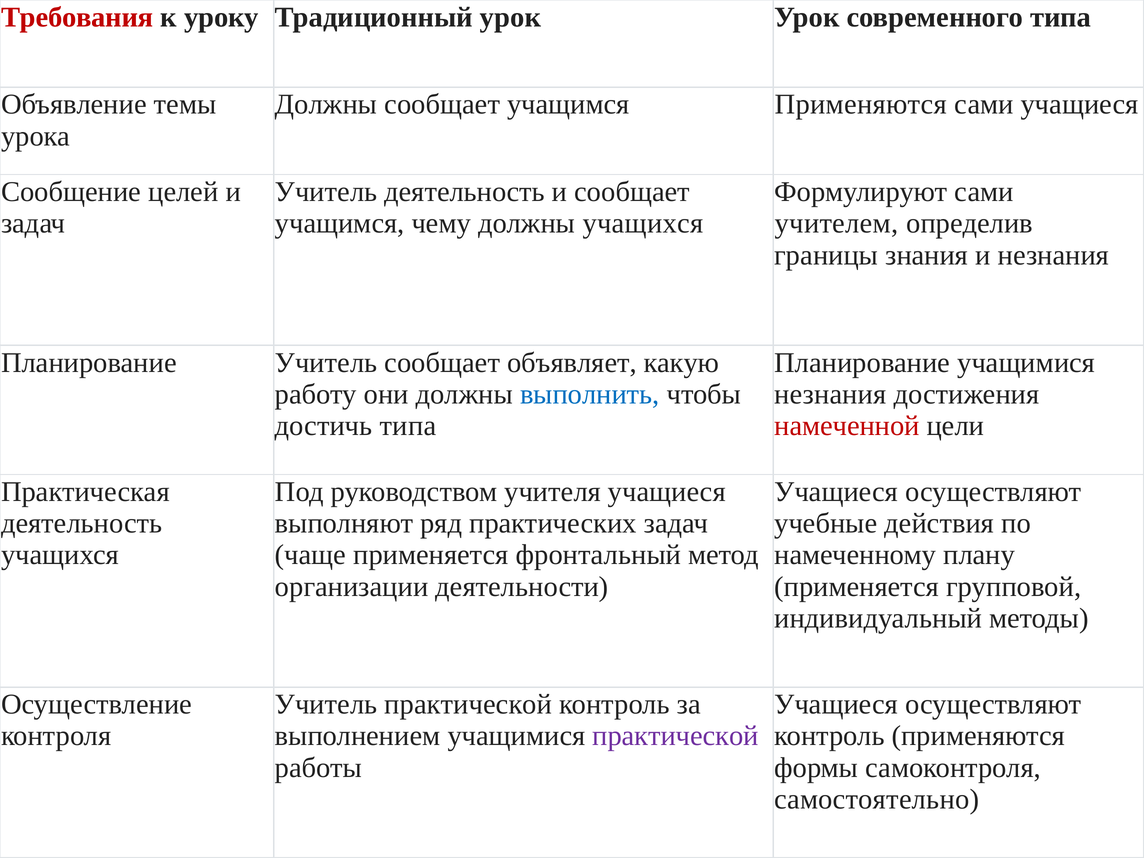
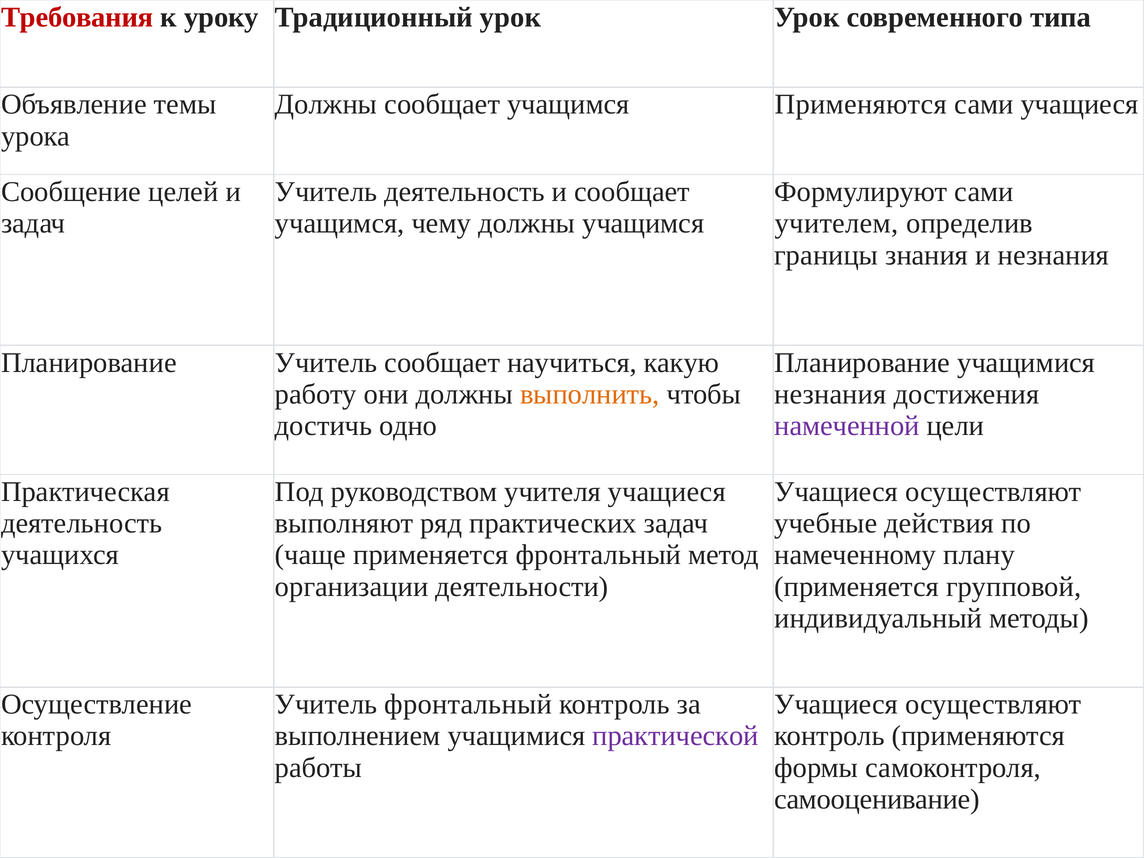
должны учащихся: учащихся -> учащимся
объявляет: объявляет -> научиться
выполнить colour: blue -> orange
достичь типа: типа -> одно
намеченной colour: red -> purple
Учитель практической: практической -> фронтальный
самостоятельно: самостоятельно -> самооценивание
